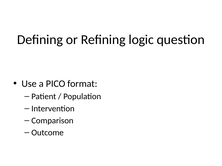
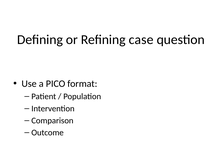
logic: logic -> case
